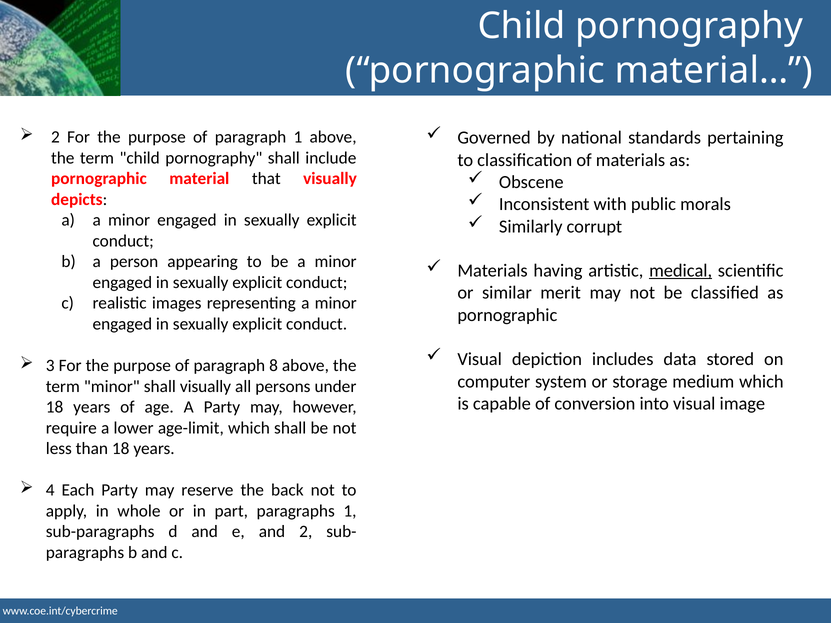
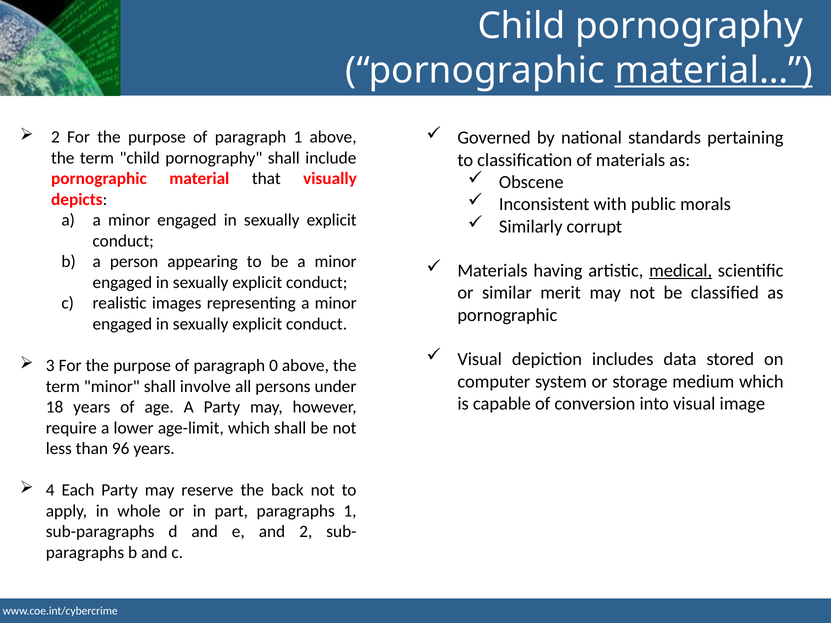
material… underline: none -> present
8: 8 -> 0
shall visually: visually -> involve
than 18: 18 -> 96
